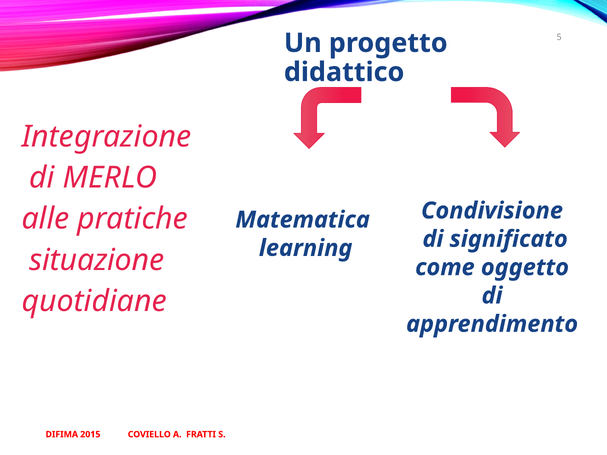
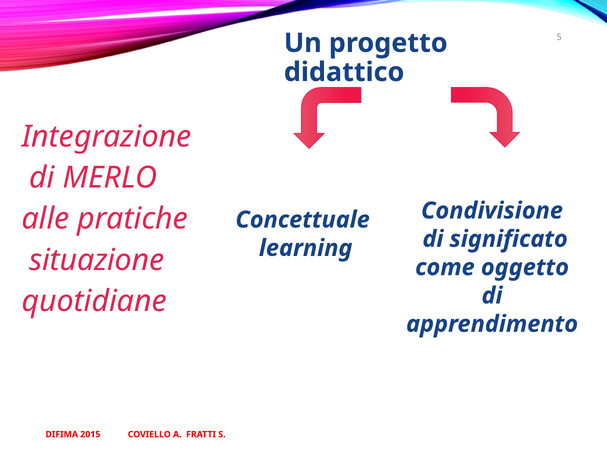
Matematica: Matematica -> Concettuale
